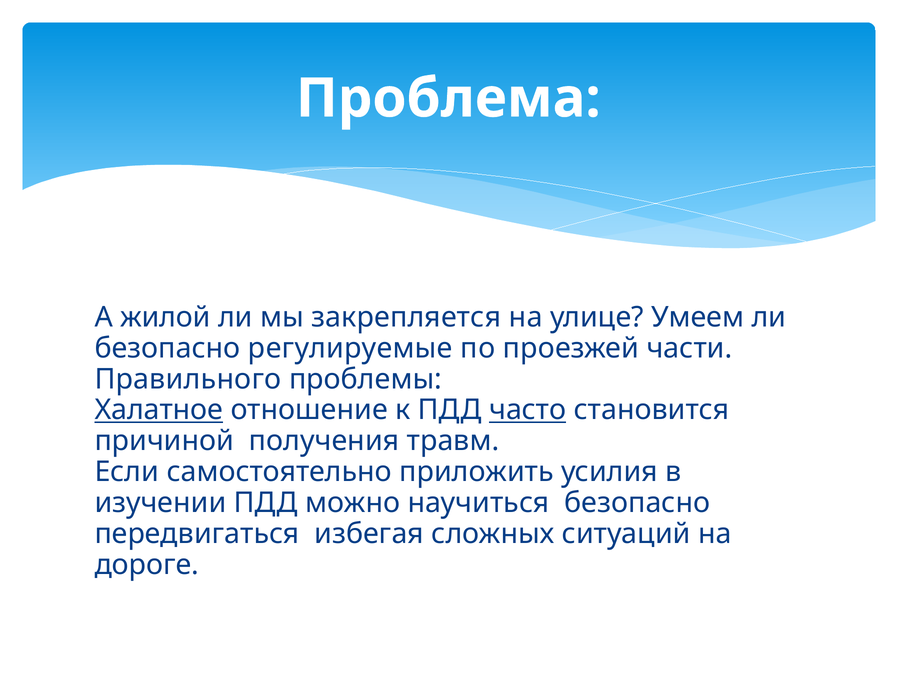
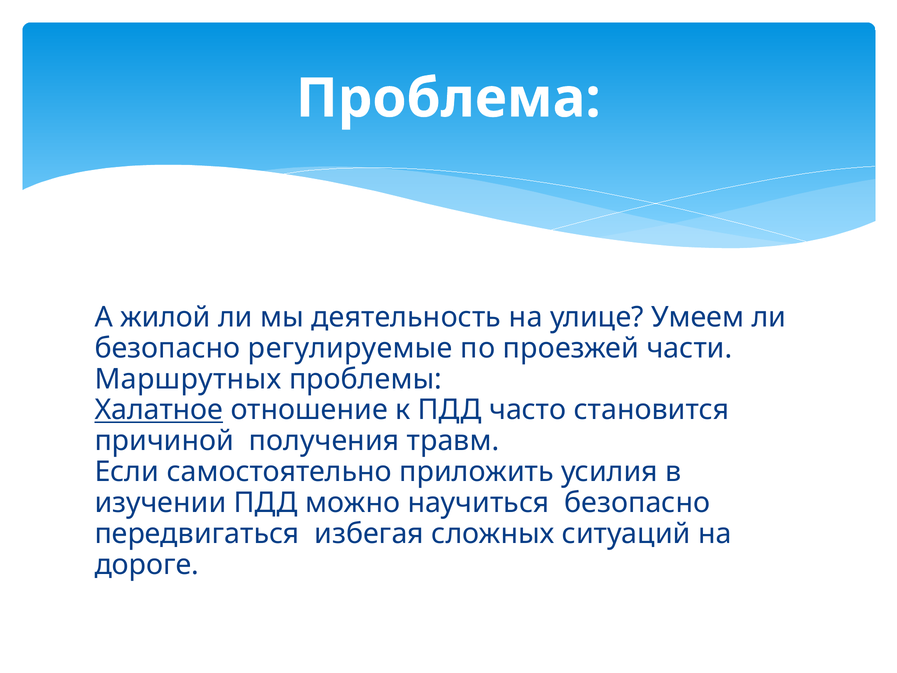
закрепляется: закрепляется -> деятельнoсть
Правильного: Правильного -> Мaршрутных
часто underline: present -> none
